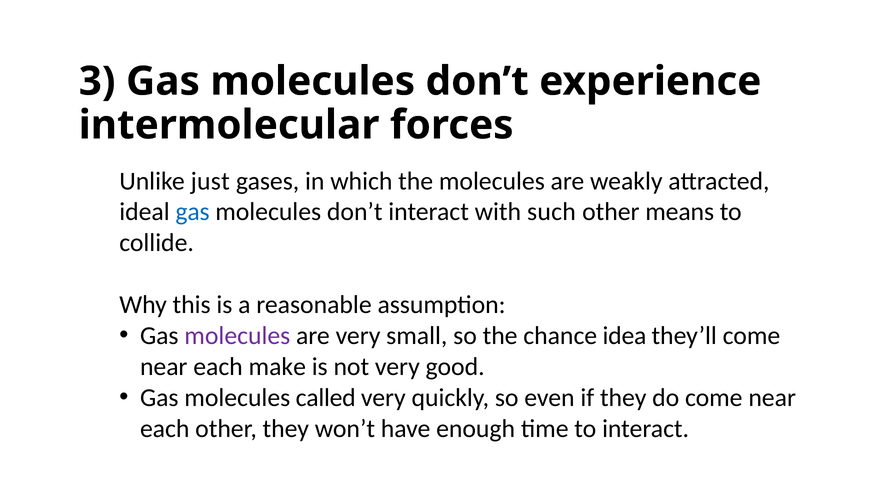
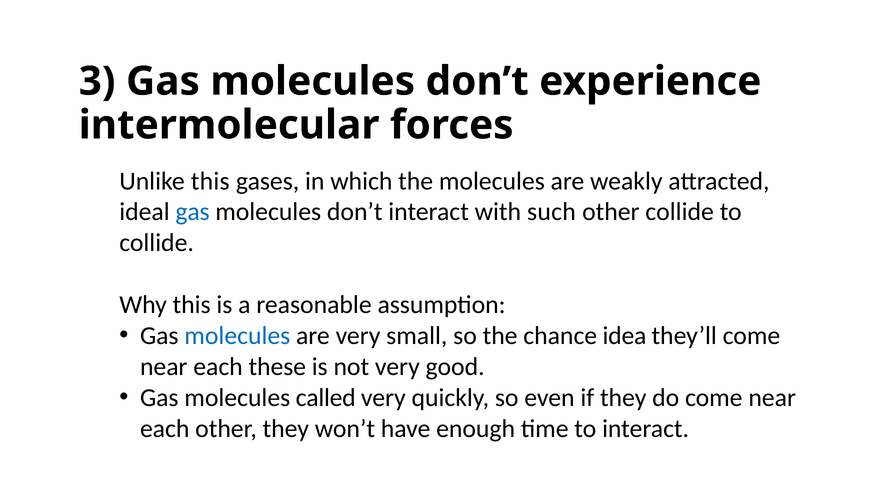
Unlike just: just -> this
other means: means -> collide
molecules at (237, 336) colour: purple -> blue
make: make -> these
